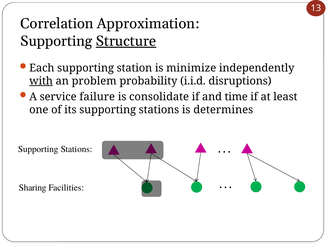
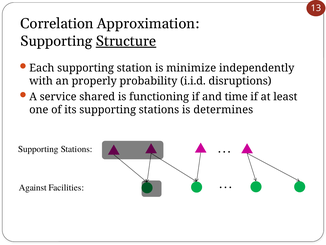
with underline: present -> none
problem: problem -> properly
failure: failure -> shared
consolidate: consolidate -> functioning
Sharing: Sharing -> Against
